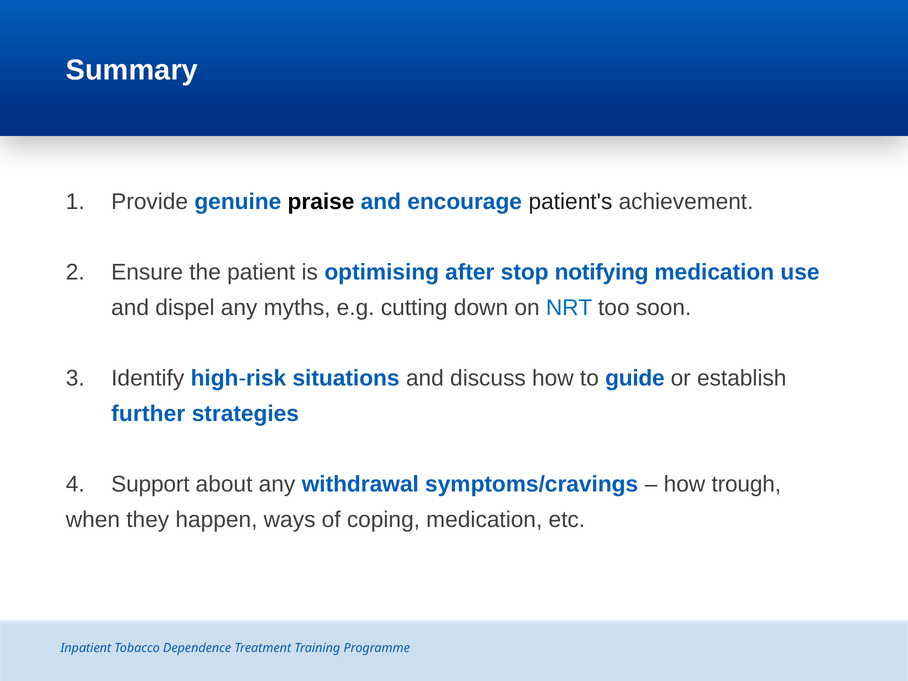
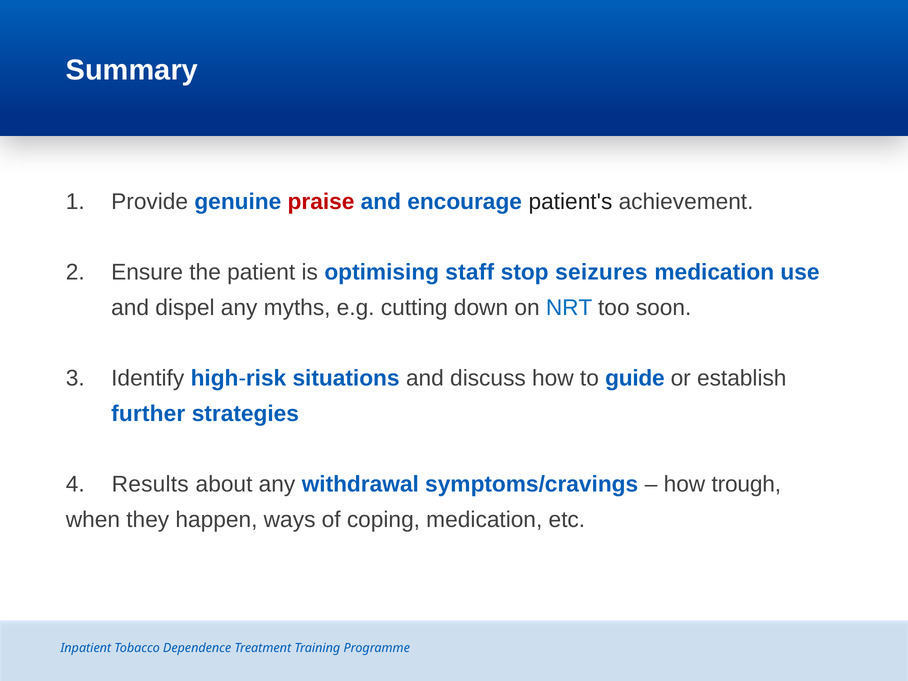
praise colour: black -> red
after: after -> staff
notifying: notifying -> seizures
Support: Support -> Results
